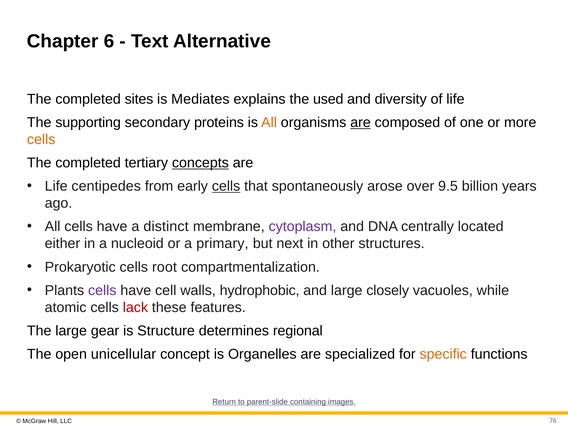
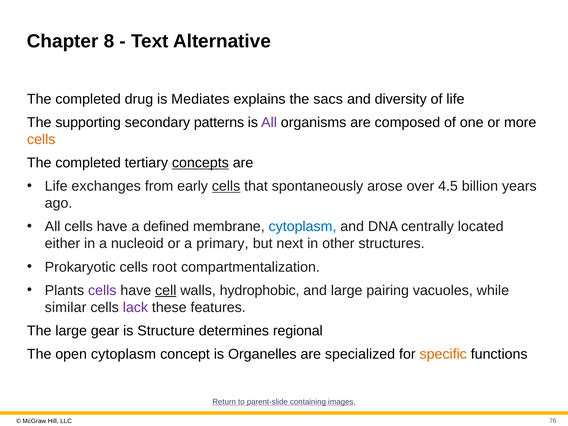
6: 6 -> 8
sites: sites -> drug
used: used -> sacs
proteins: proteins -> patterns
All at (269, 122) colour: orange -> purple
are at (360, 122) underline: present -> none
centipedes: centipedes -> exchanges
9.5: 9.5 -> 4.5
distinct: distinct -> defined
cytoplasm at (302, 227) colour: purple -> blue
cell underline: none -> present
closely: closely -> pairing
atomic: atomic -> similar
lack colour: red -> purple
open unicellular: unicellular -> cytoplasm
